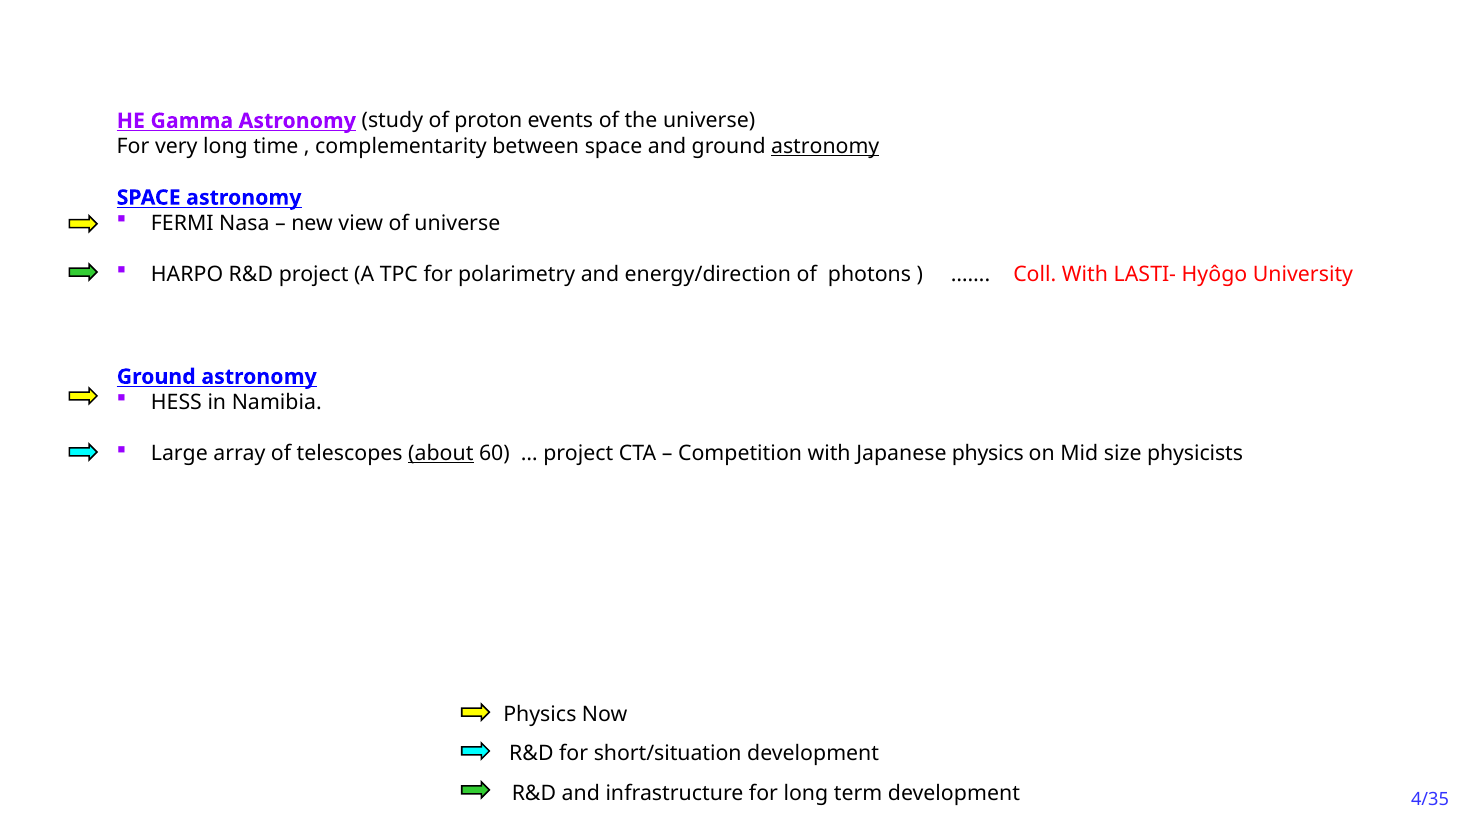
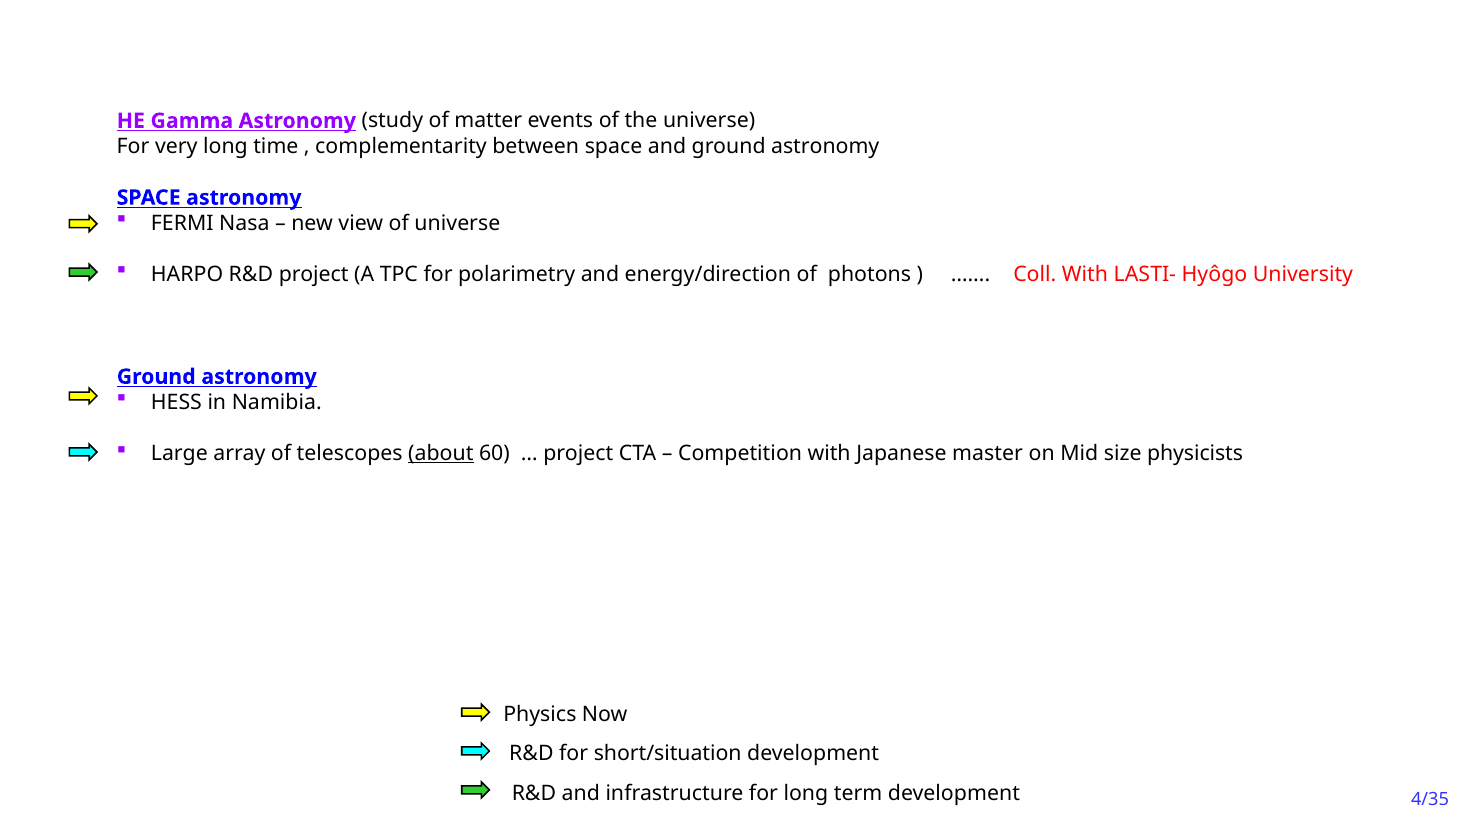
proton: proton -> matter
astronomy at (825, 146) underline: present -> none
Japanese physics: physics -> master
